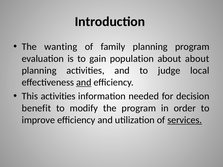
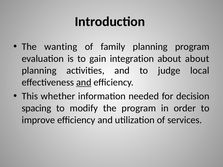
population: population -> integration
This activities: activities -> whether
benefit: benefit -> spacing
services underline: present -> none
